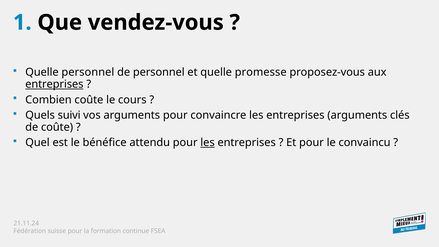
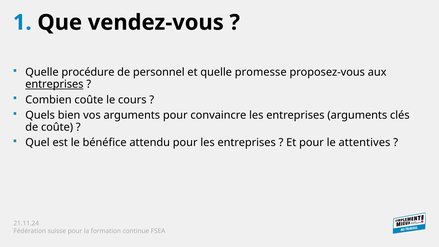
Quelle personnel: personnel -> procédure
suivi: suivi -> bien
les at (208, 143) underline: present -> none
convaincu: convaincu -> attentives
